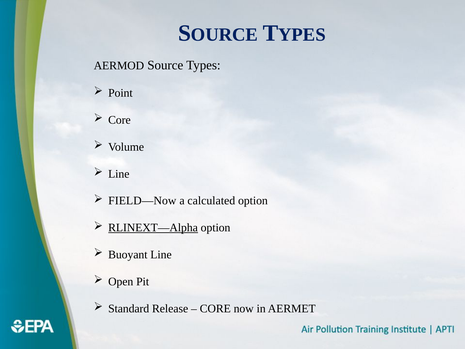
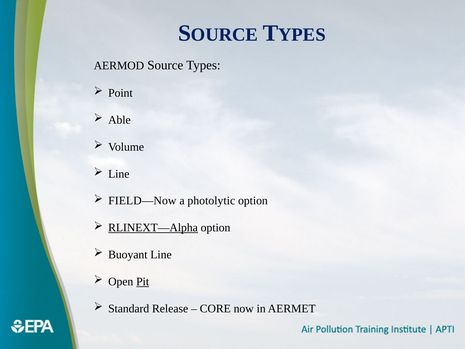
Core at (119, 120): Core -> Able
calculated: calculated -> photolytic
Pit underline: none -> present
